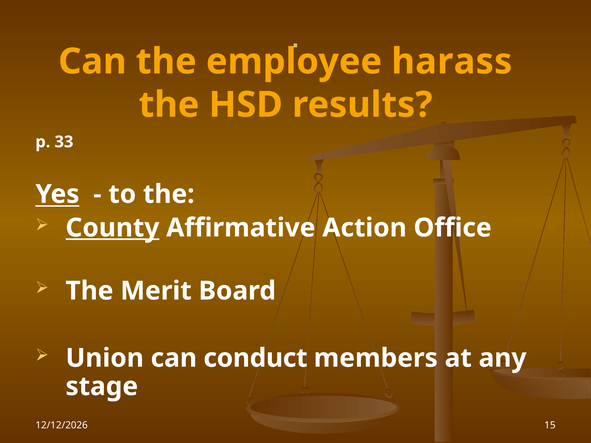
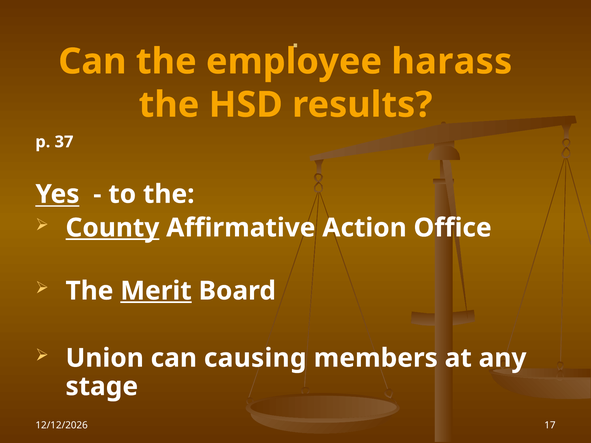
33: 33 -> 37
Merit underline: none -> present
conduct: conduct -> causing
15: 15 -> 17
